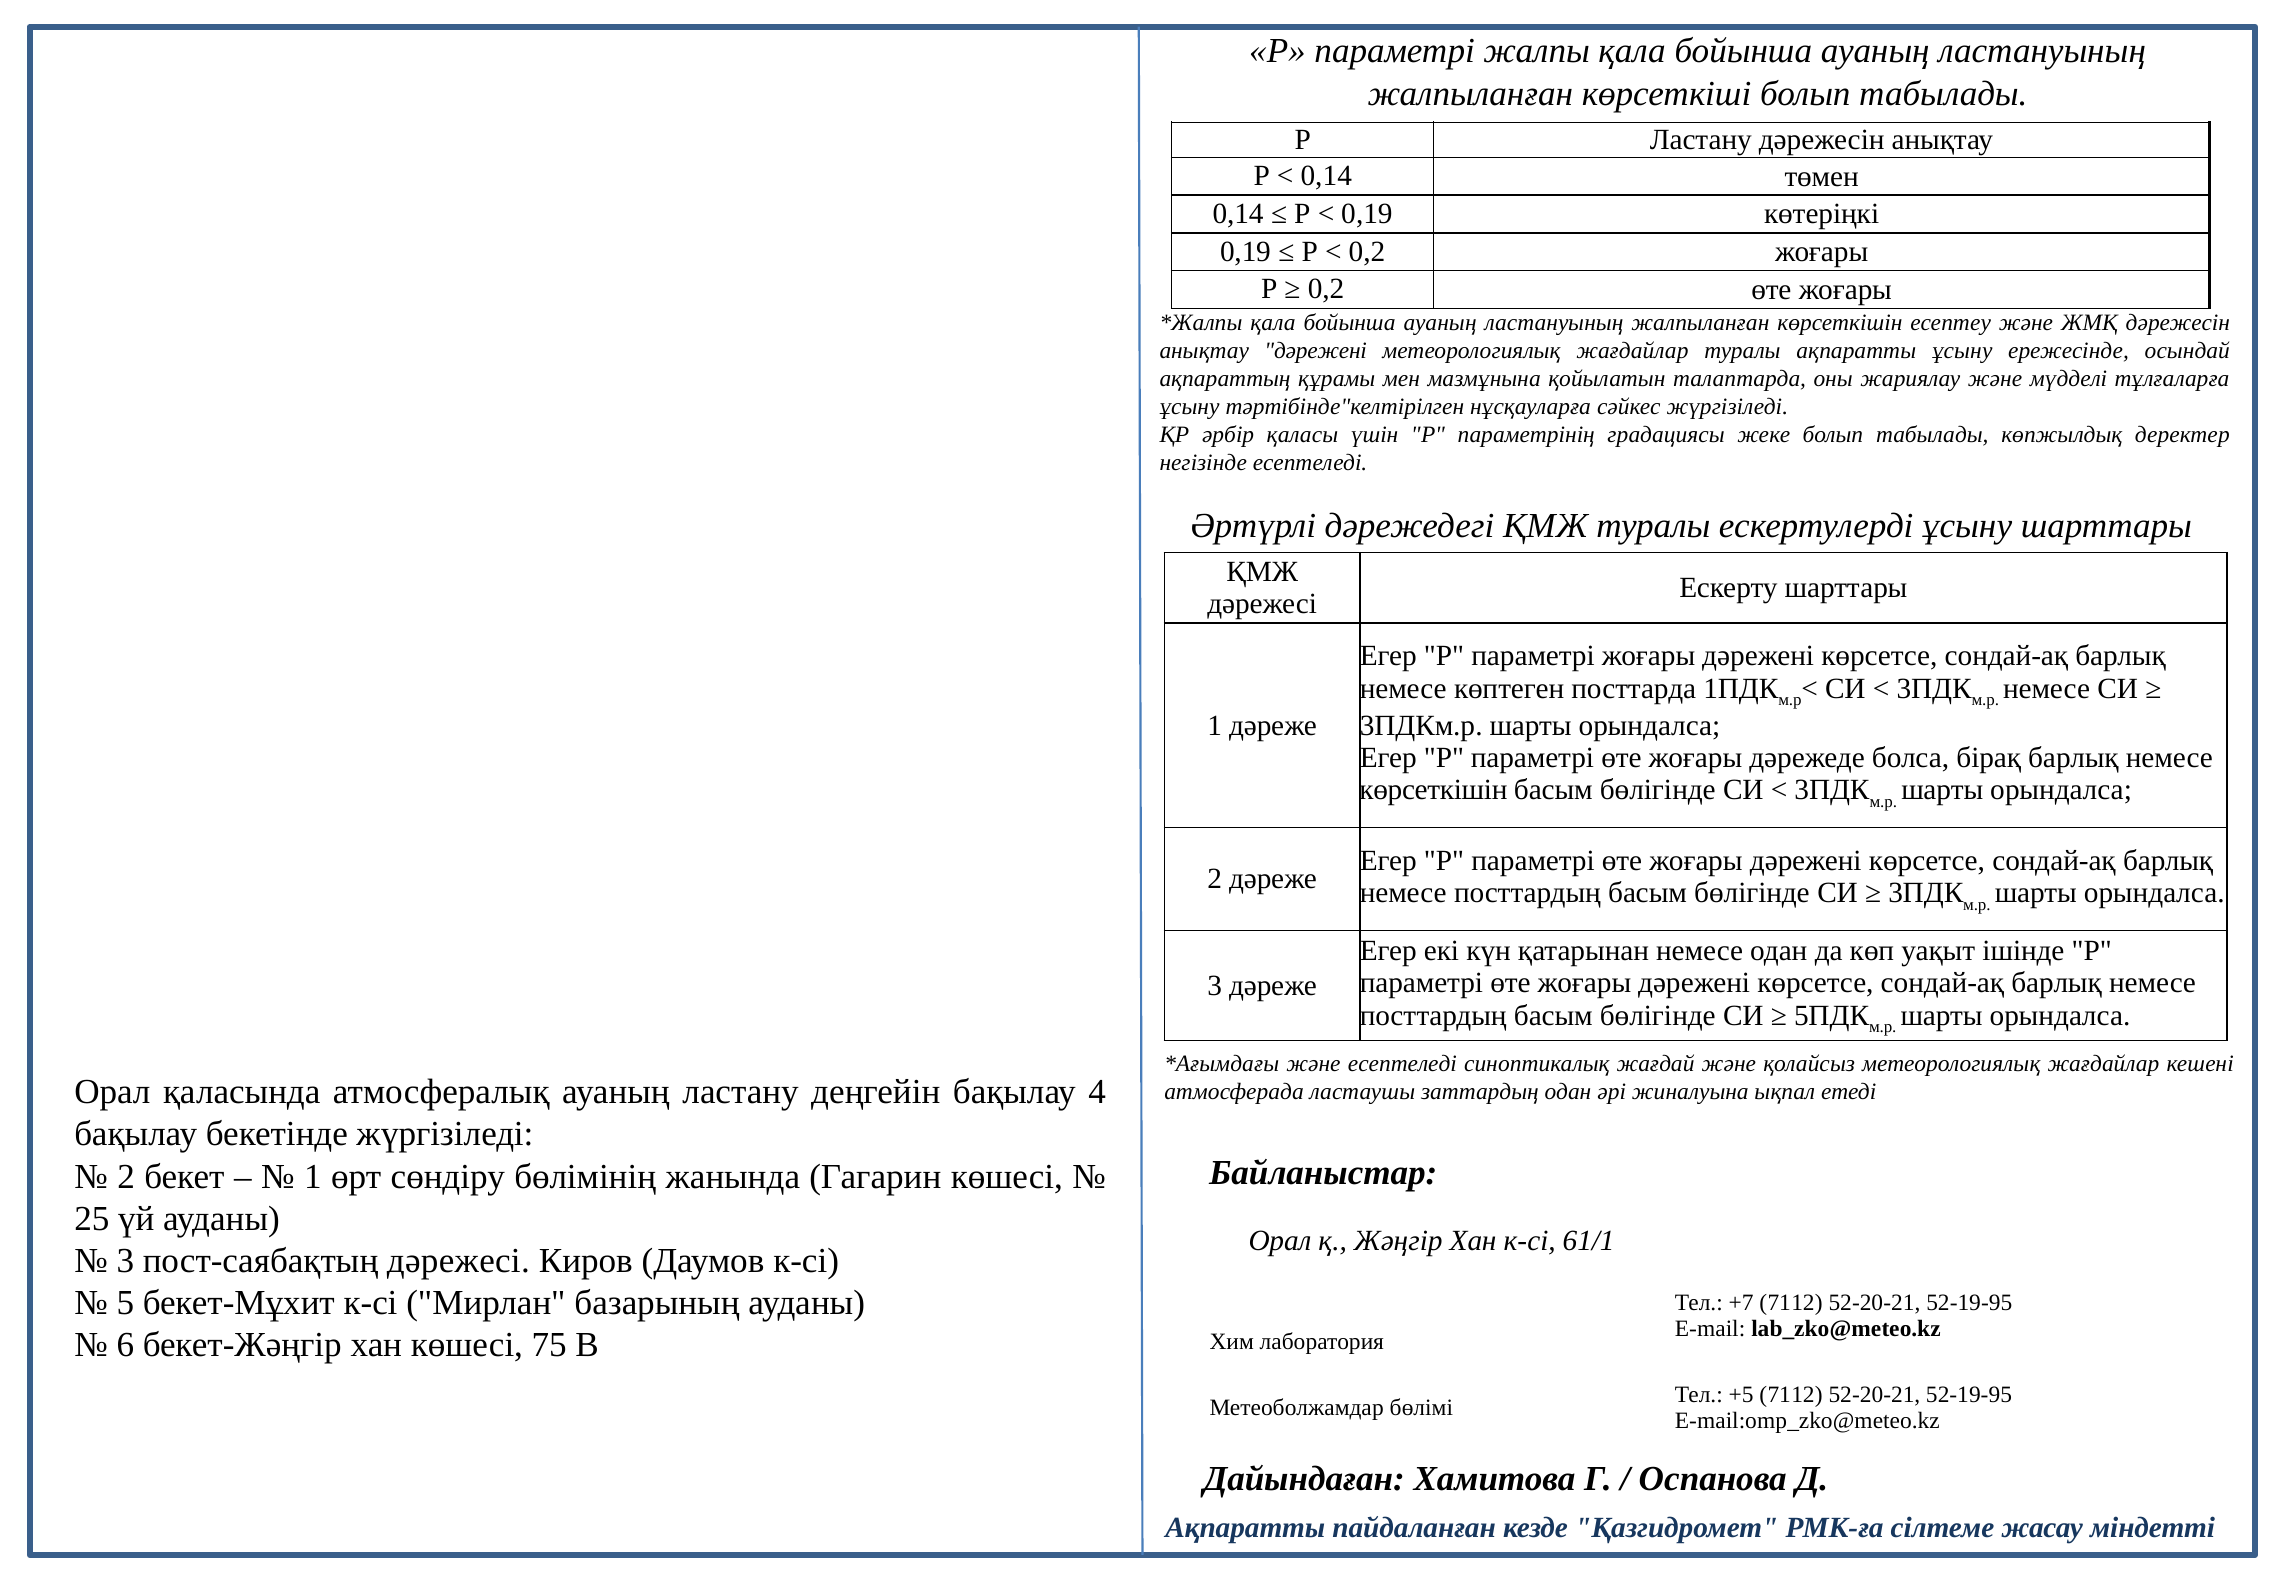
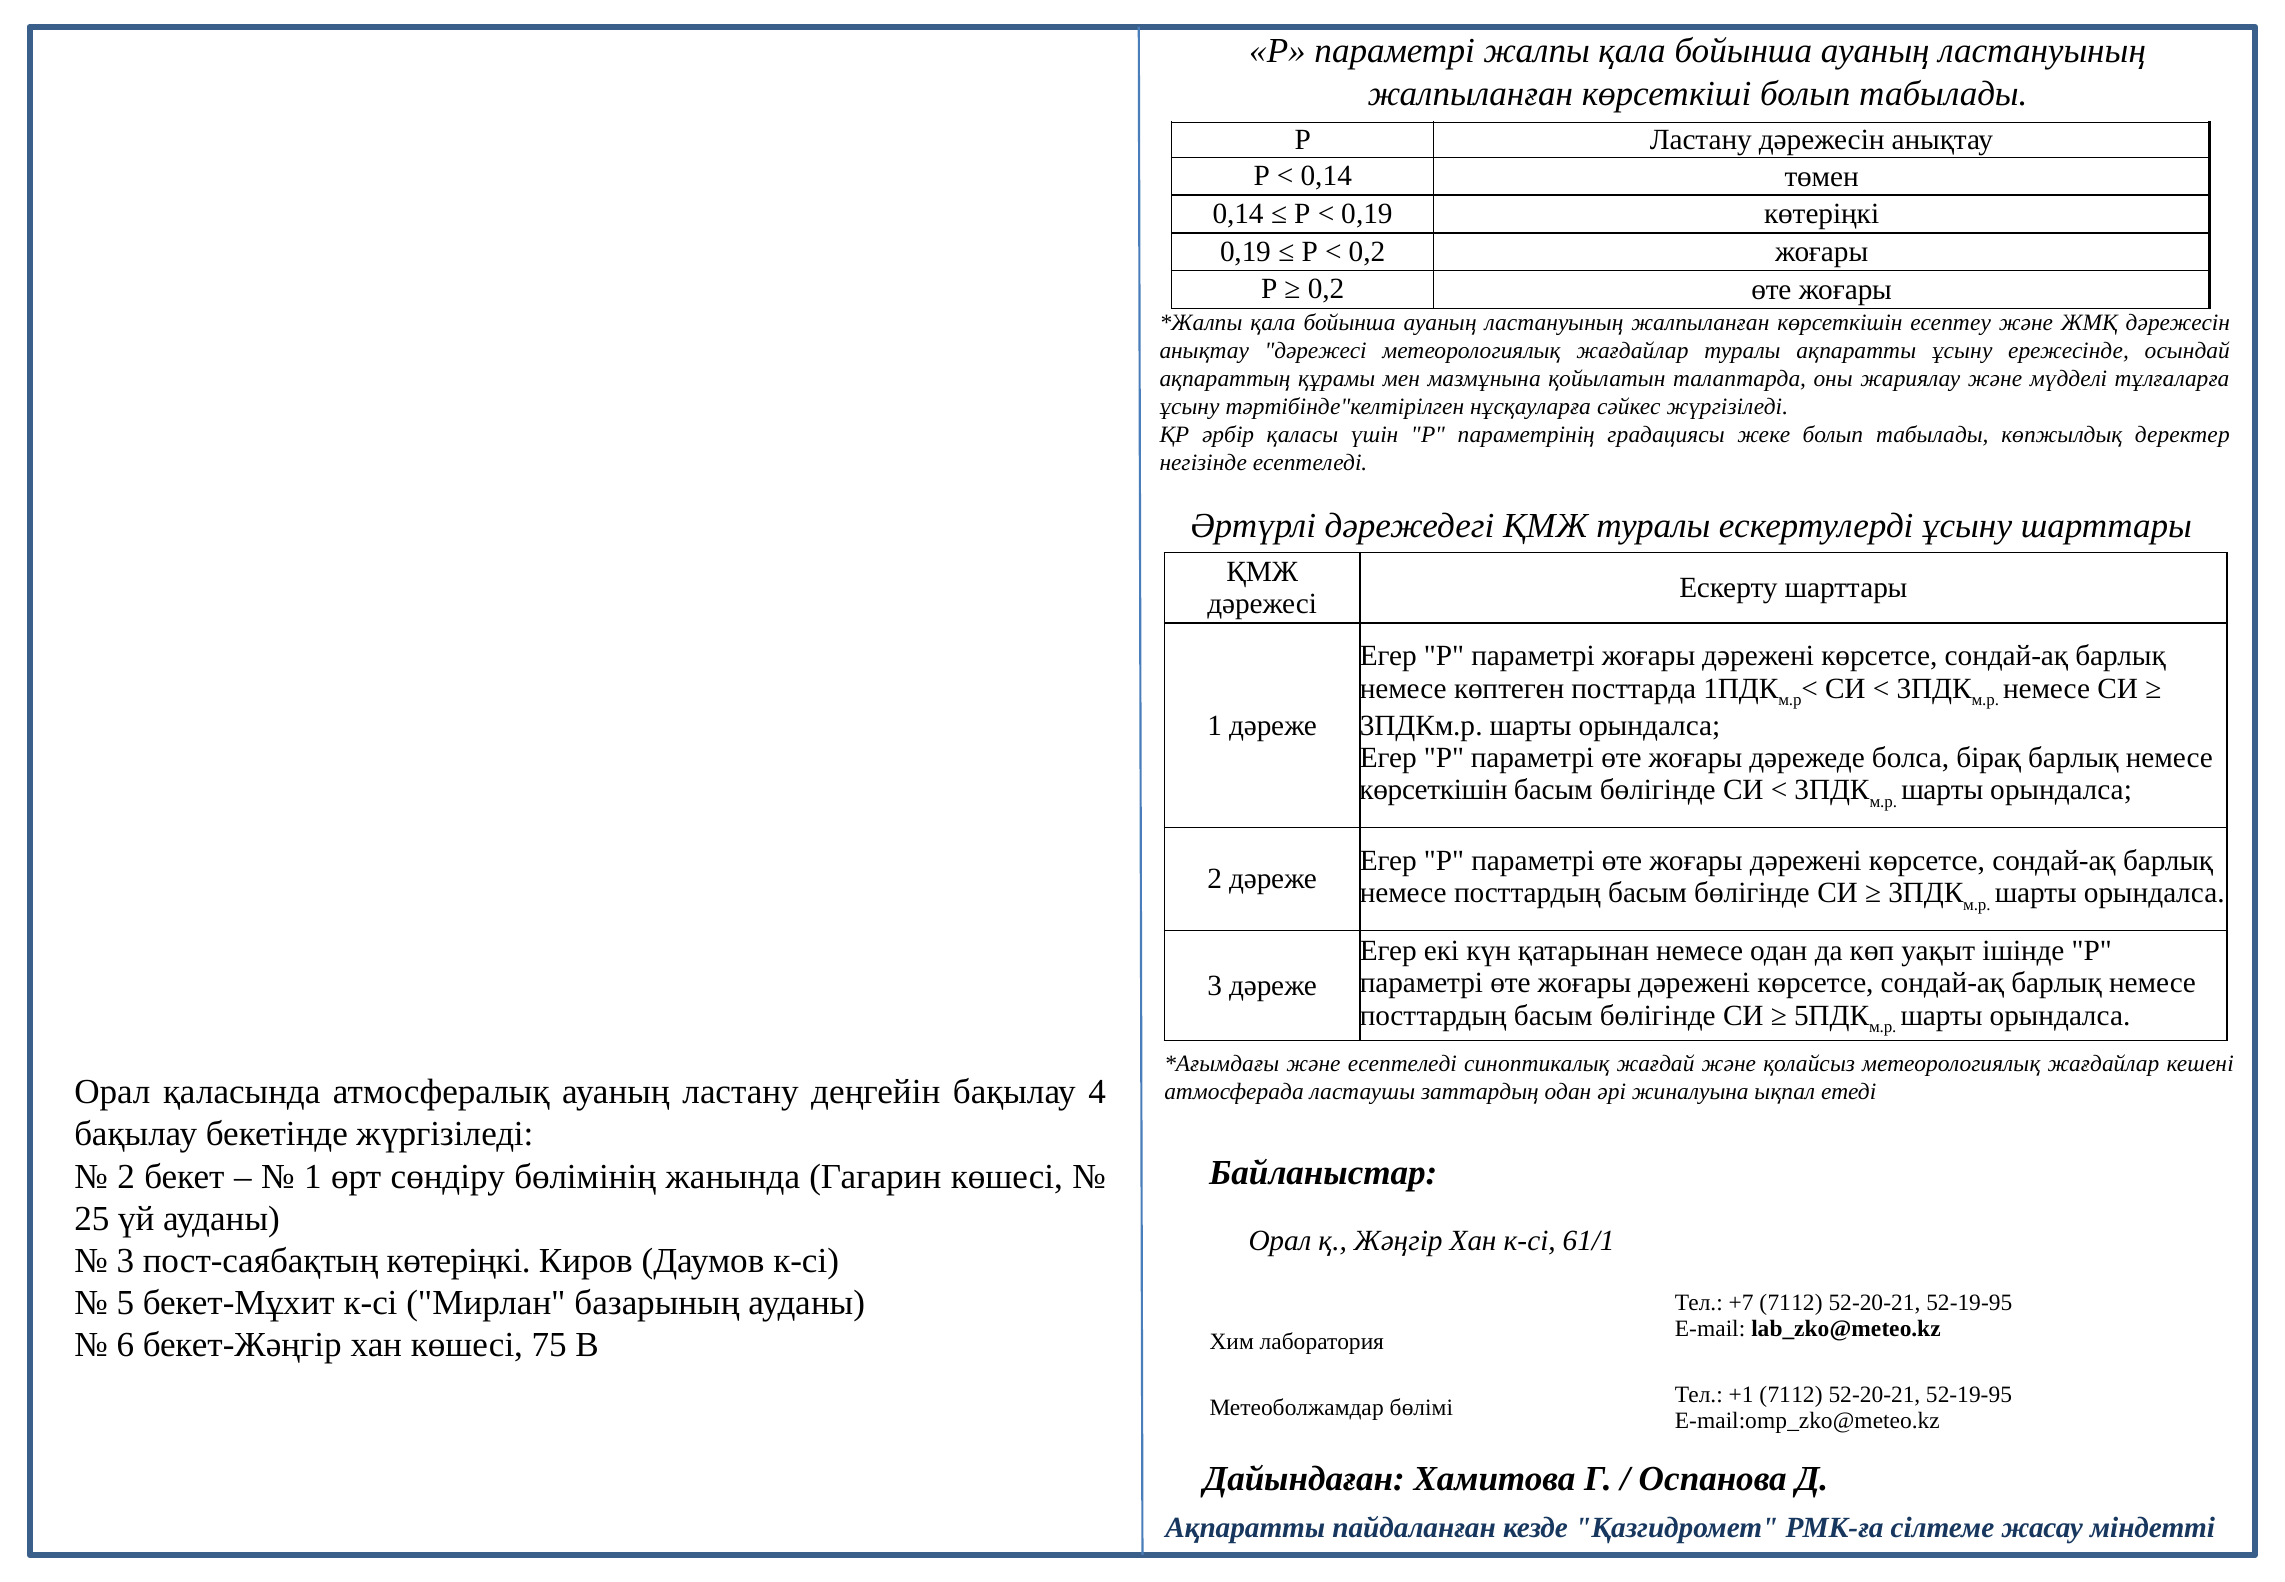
анықтау дәрежені: дәрежені -> дәрежесі
пост-саябақтың дәрежесі: дәрежесі -> көтеріңкі
+5: +5 -> +1
